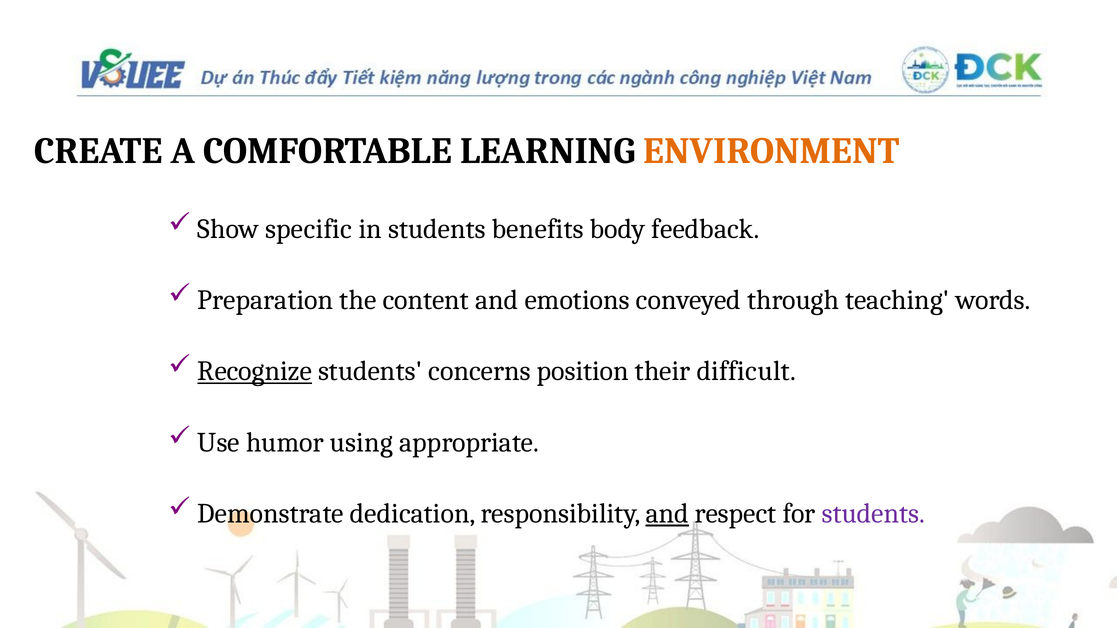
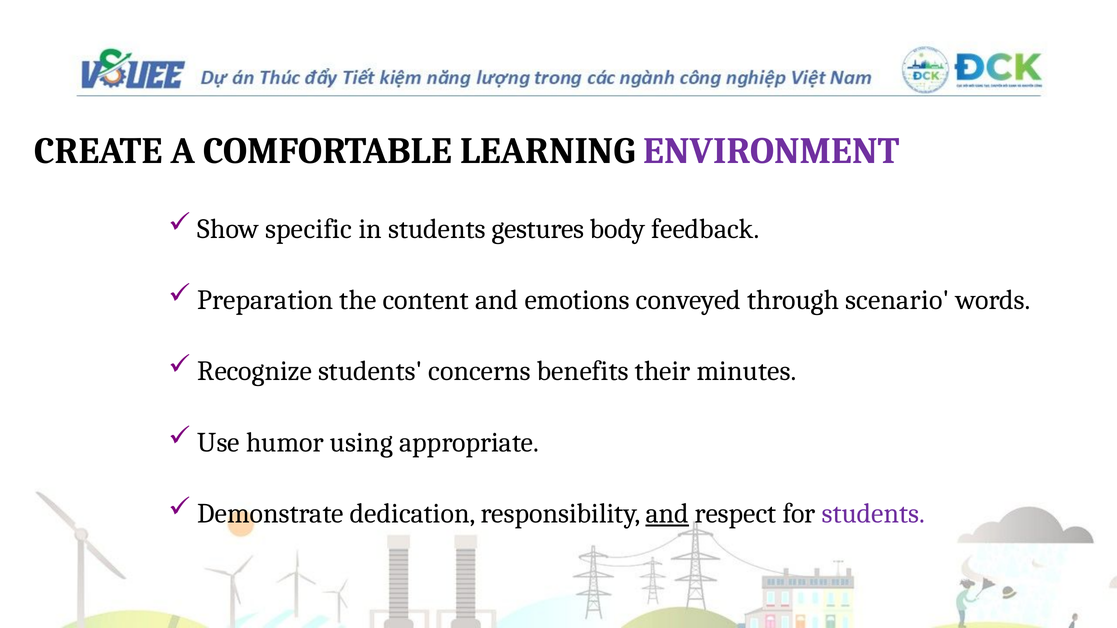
ENVIRONMENT colour: orange -> purple
benefits: benefits -> gestures
teaching: teaching -> scenario
Recognize underline: present -> none
position: position -> benefits
difficult: difficult -> minutes
